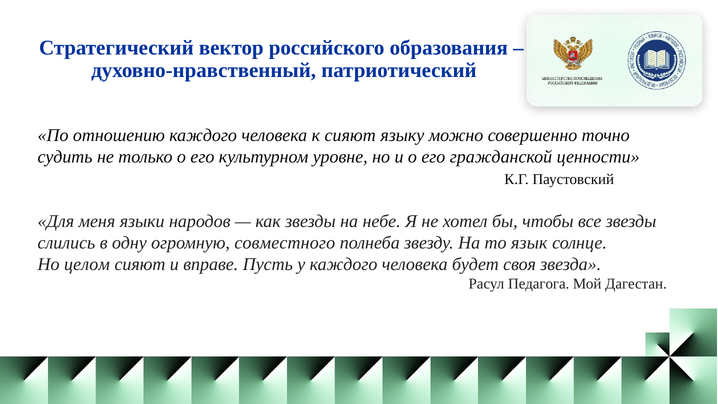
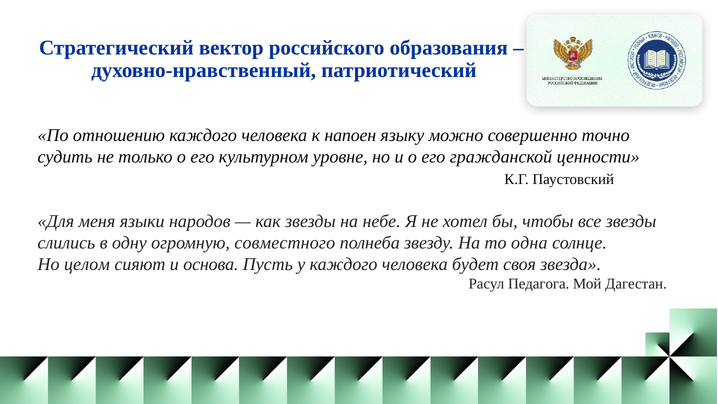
к сияют: сияют -> напоен
язык: язык -> одна
вправе: вправе -> основа
